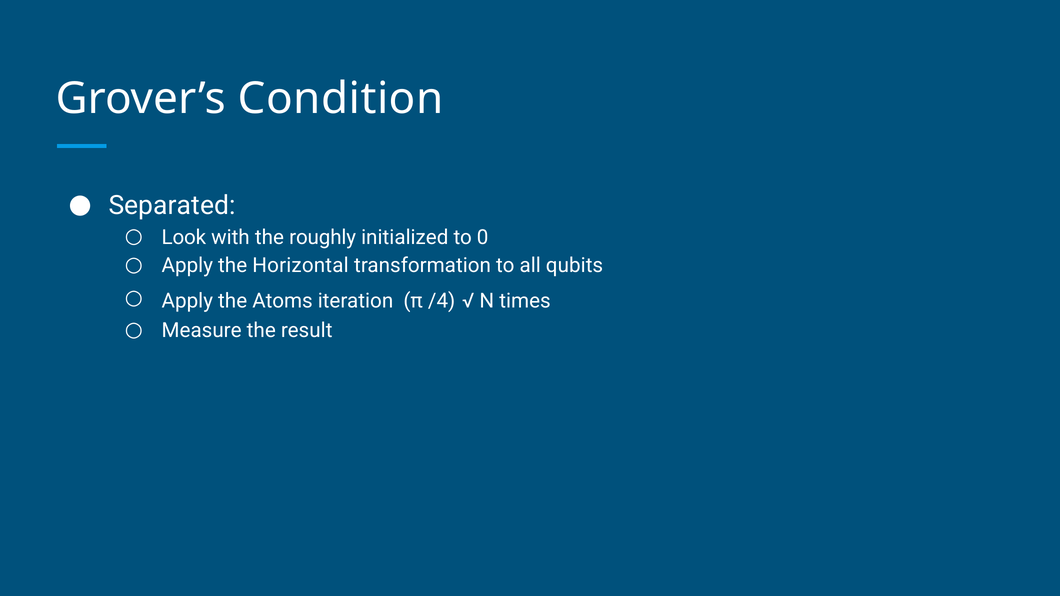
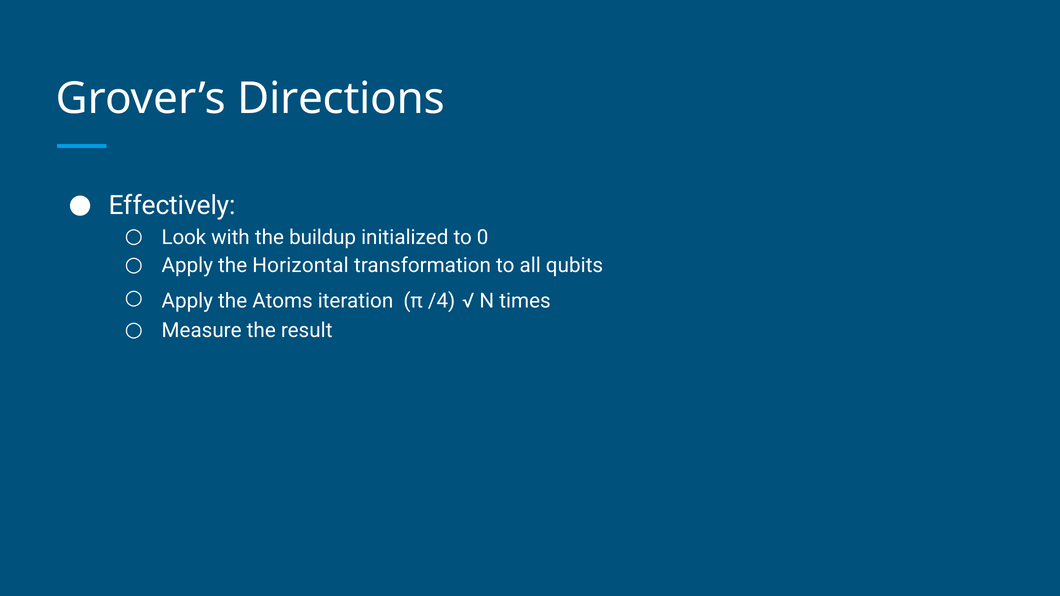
Condition: Condition -> Directions
Separated: Separated -> Effectively
roughly: roughly -> buildup
